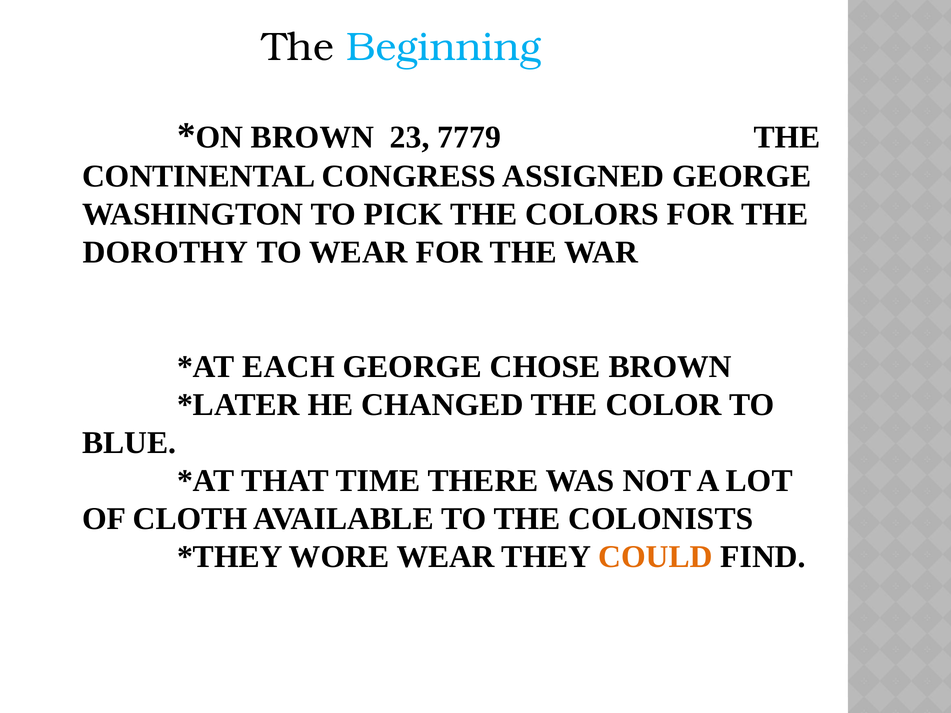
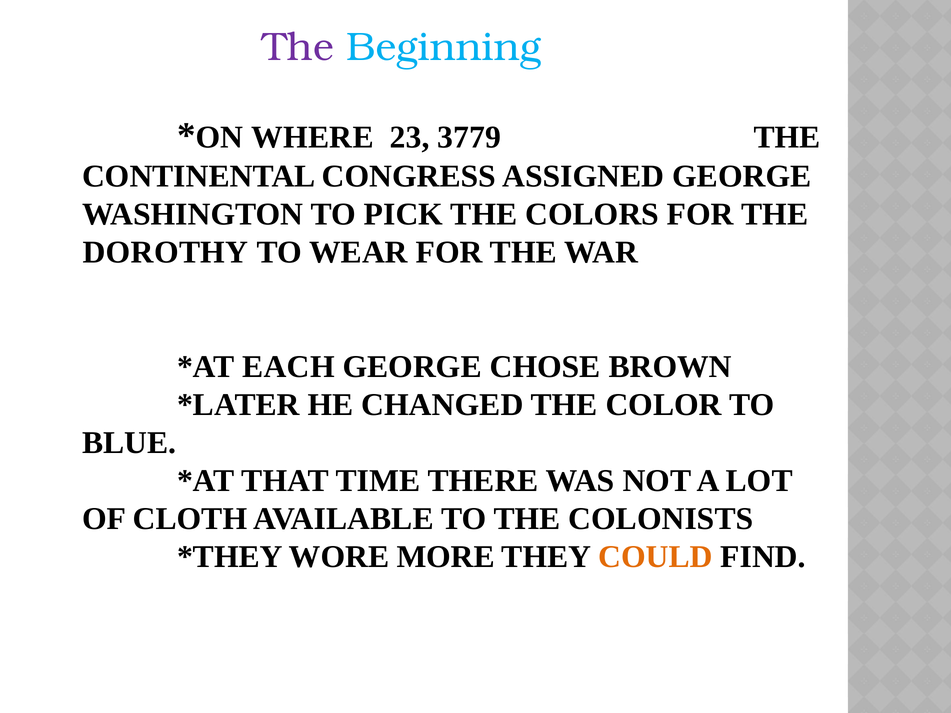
The at (298, 47) colour: black -> purple
ON BROWN: BROWN -> WHERE
7779: 7779 -> 3779
WORE WEAR: WEAR -> MORE
